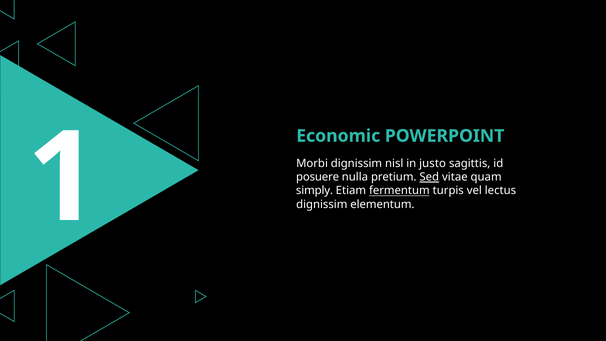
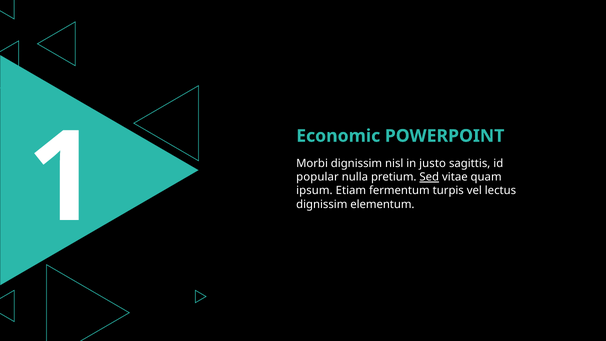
posuere: posuere -> popular
simply: simply -> ipsum
fermentum underline: present -> none
